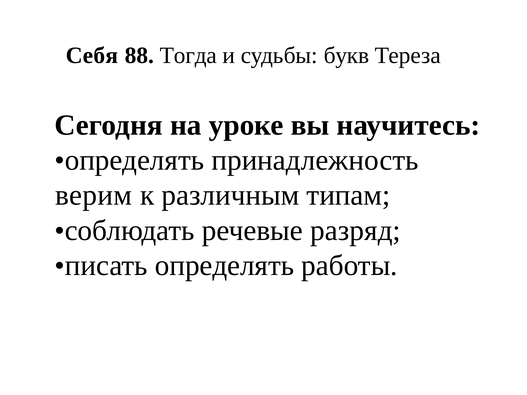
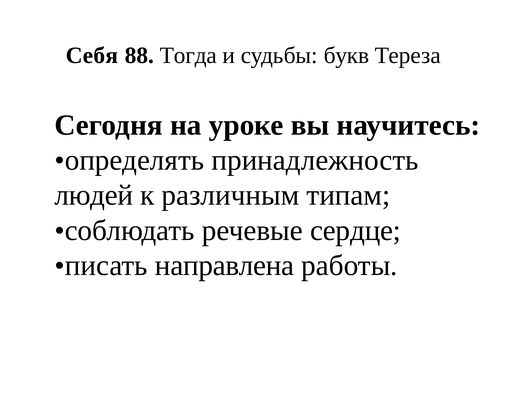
верим: верим -> людей
разряд: разряд -> сердце
писать определять: определять -> направлена
